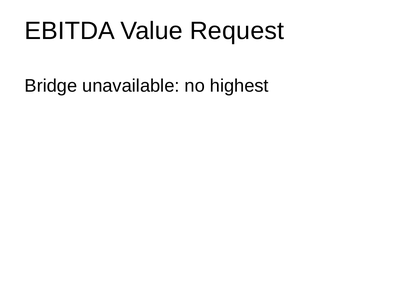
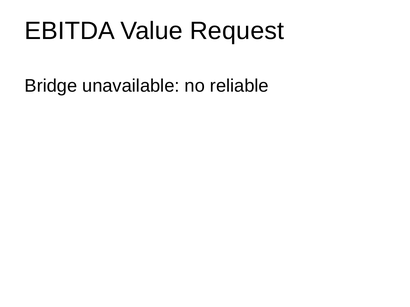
highest: highest -> reliable
